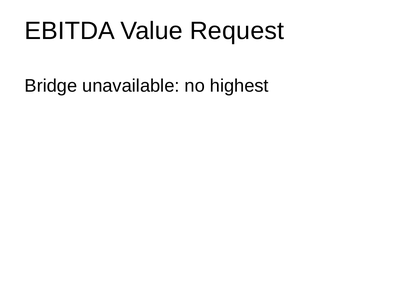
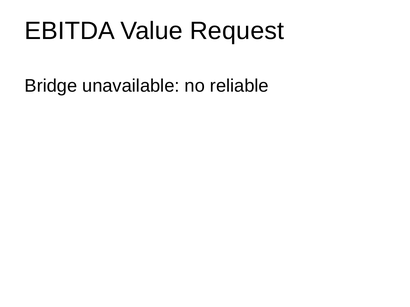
highest: highest -> reliable
